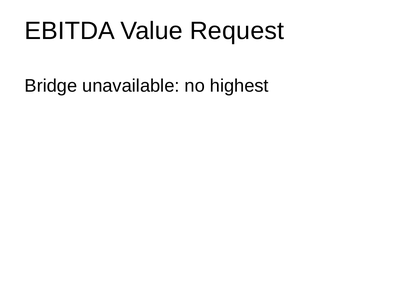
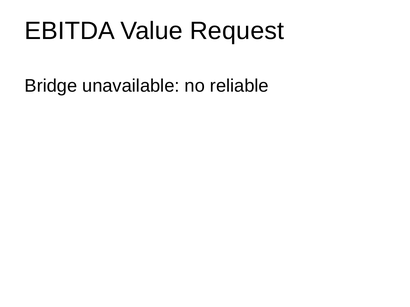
highest: highest -> reliable
